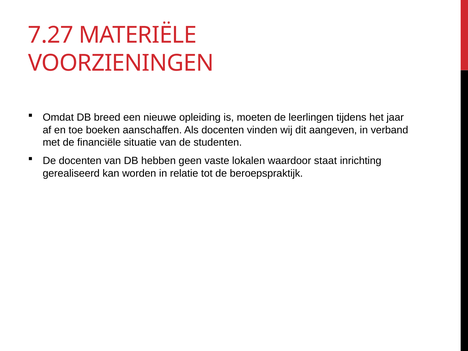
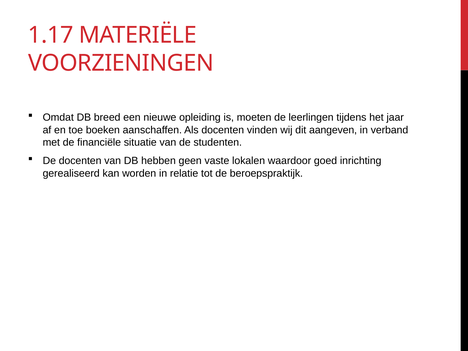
7.27: 7.27 -> 1.17
staat: staat -> goed
